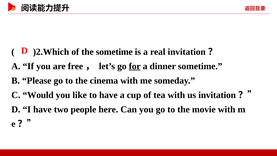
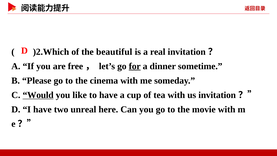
the sometime: sometime -> beautiful
Would underline: none -> present
people: people -> unreal
